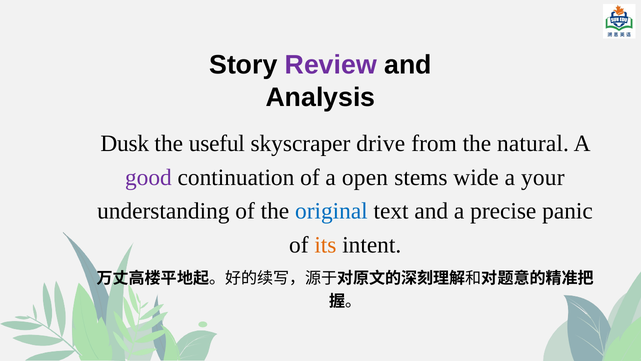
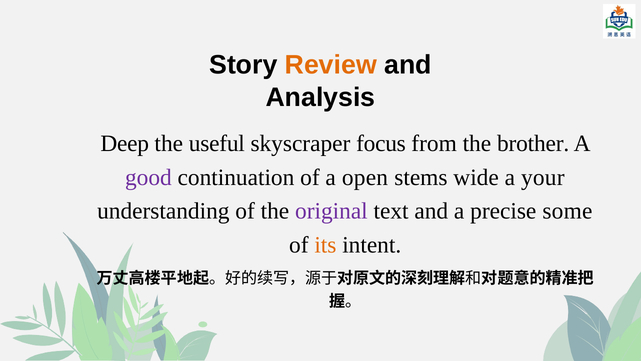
Review colour: purple -> orange
Dusk: Dusk -> Deep
drive: drive -> focus
natural: natural -> brother
original colour: blue -> purple
panic: panic -> some
